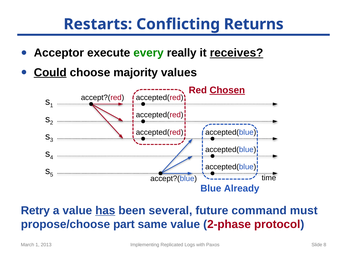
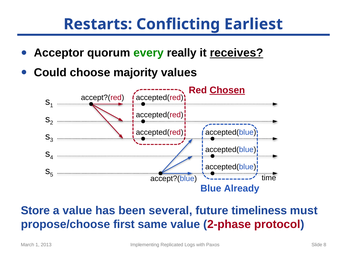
Returns: Returns -> Earliest
execute: execute -> quorum
Could underline: present -> none
Retry: Retry -> Store
has underline: present -> none
command: command -> timeliness
part: part -> first
